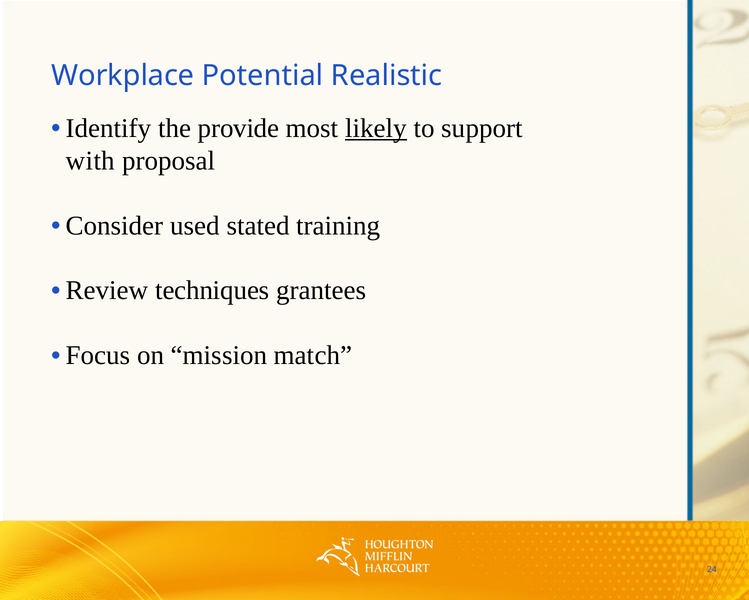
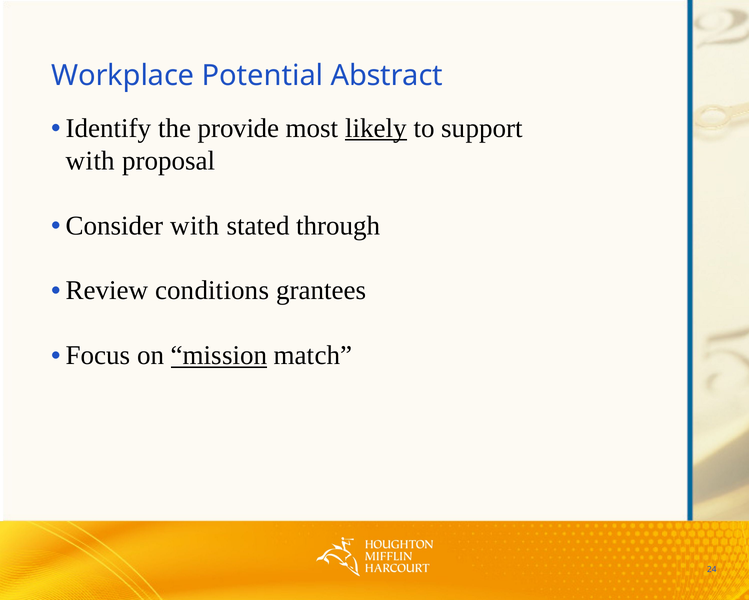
Realistic: Realistic -> Abstract
Consider used: used -> with
training: training -> through
techniques: techniques -> conditions
mission underline: none -> present
